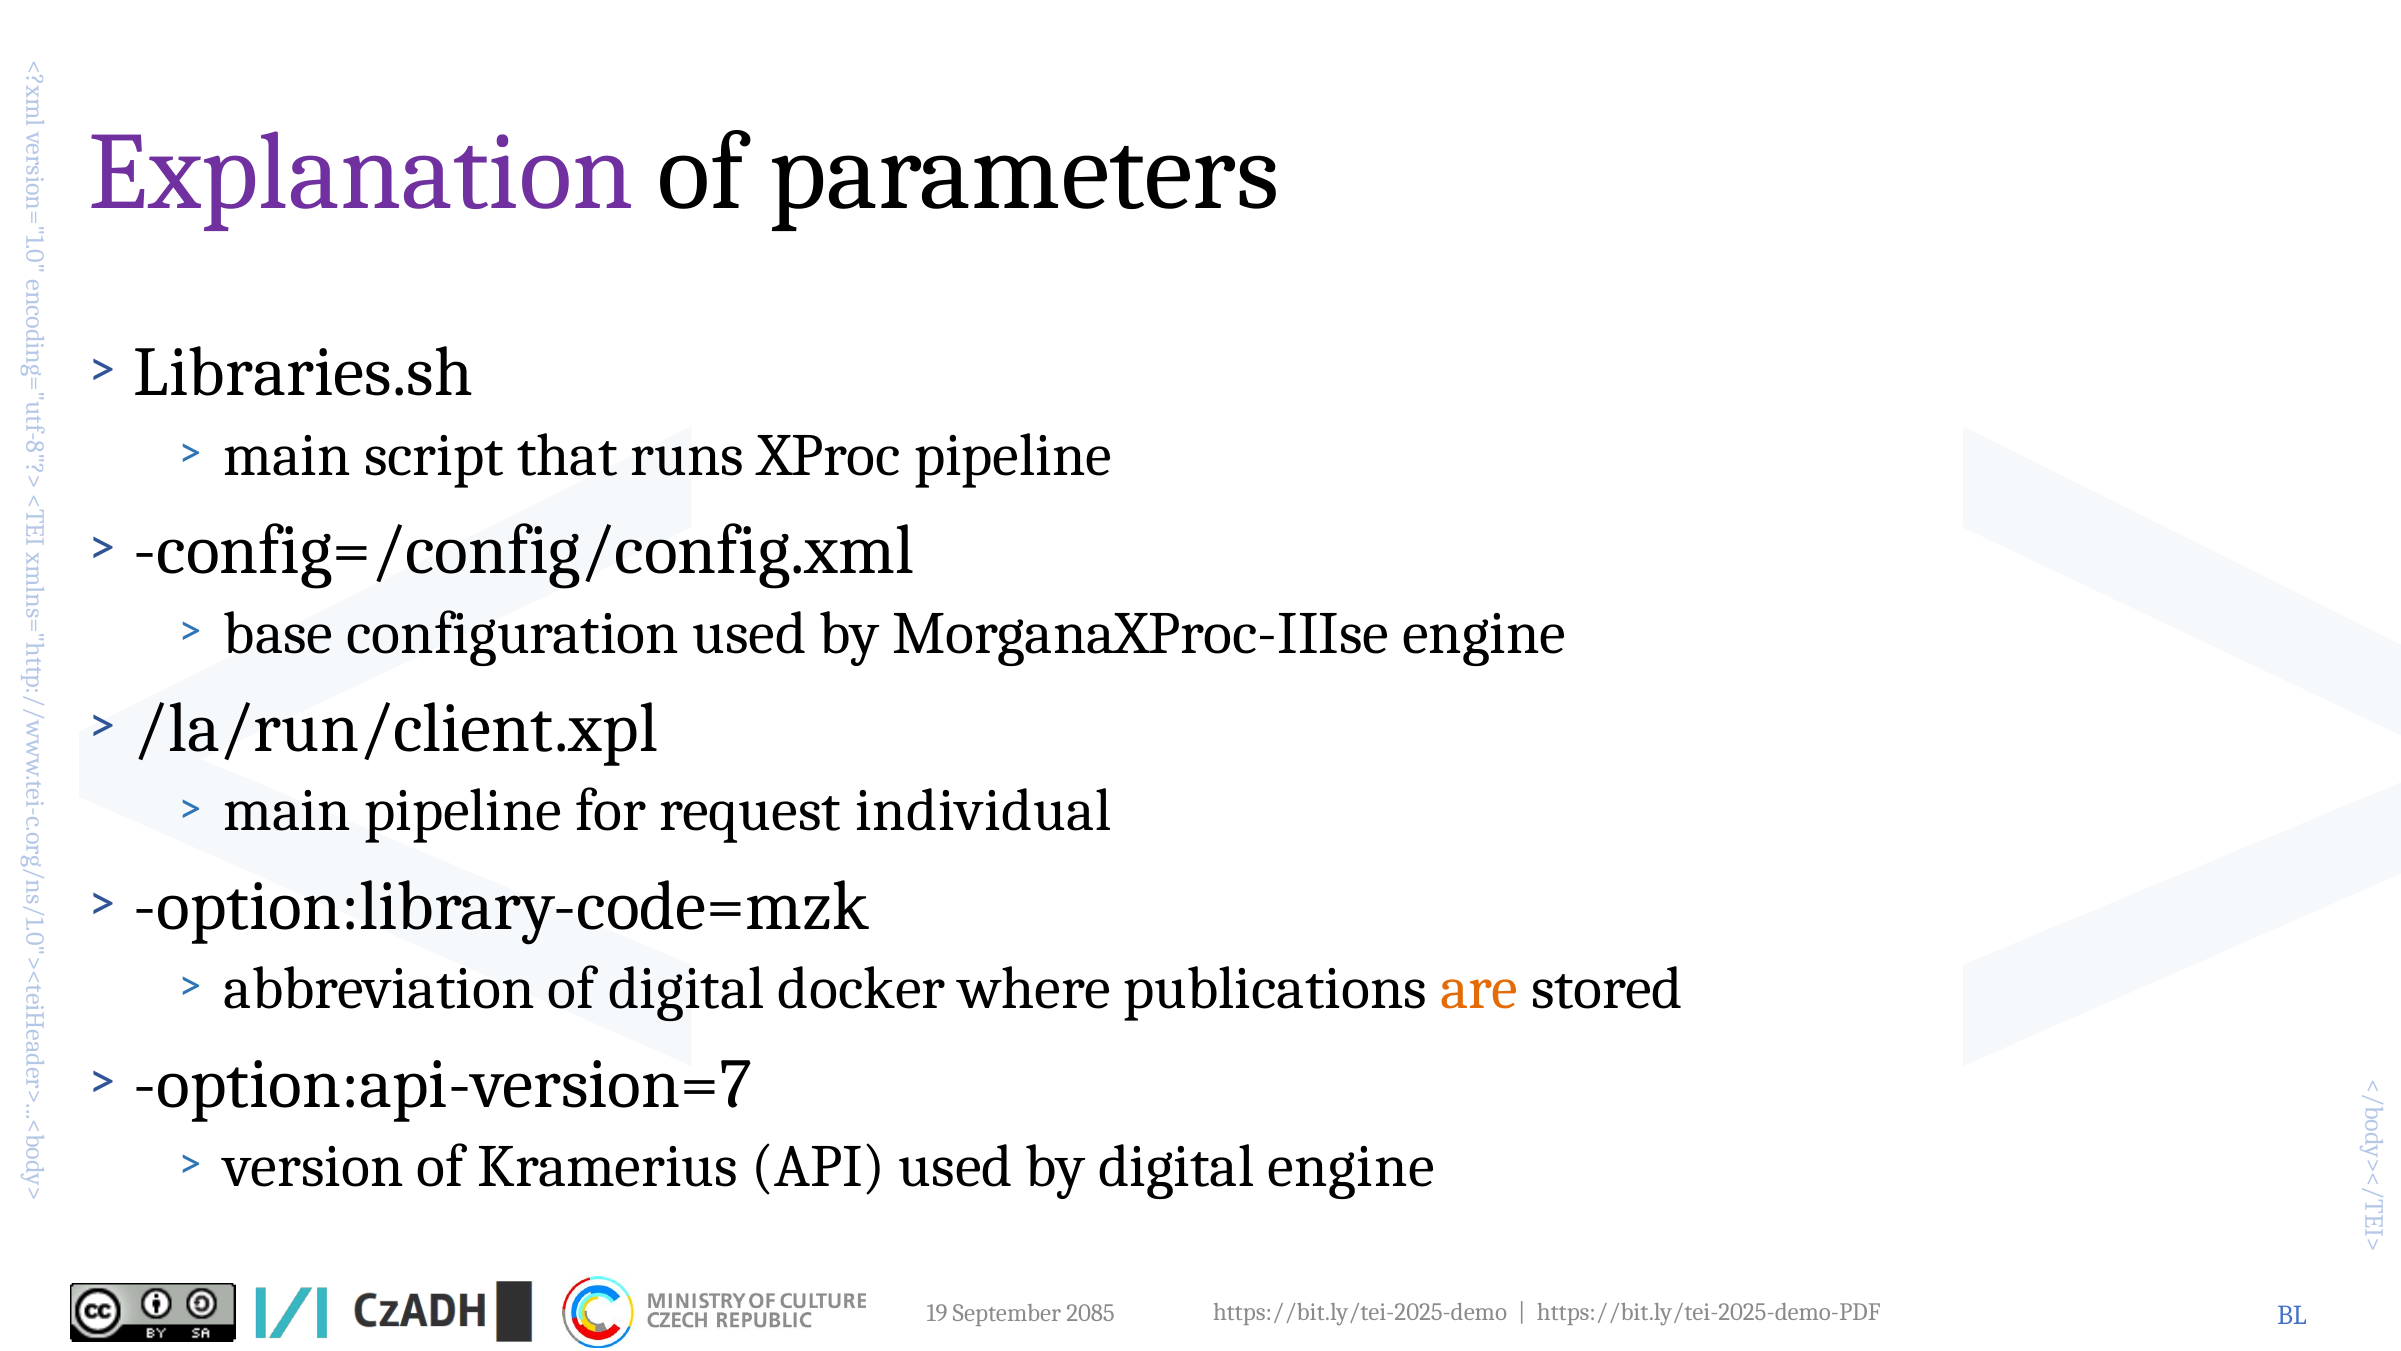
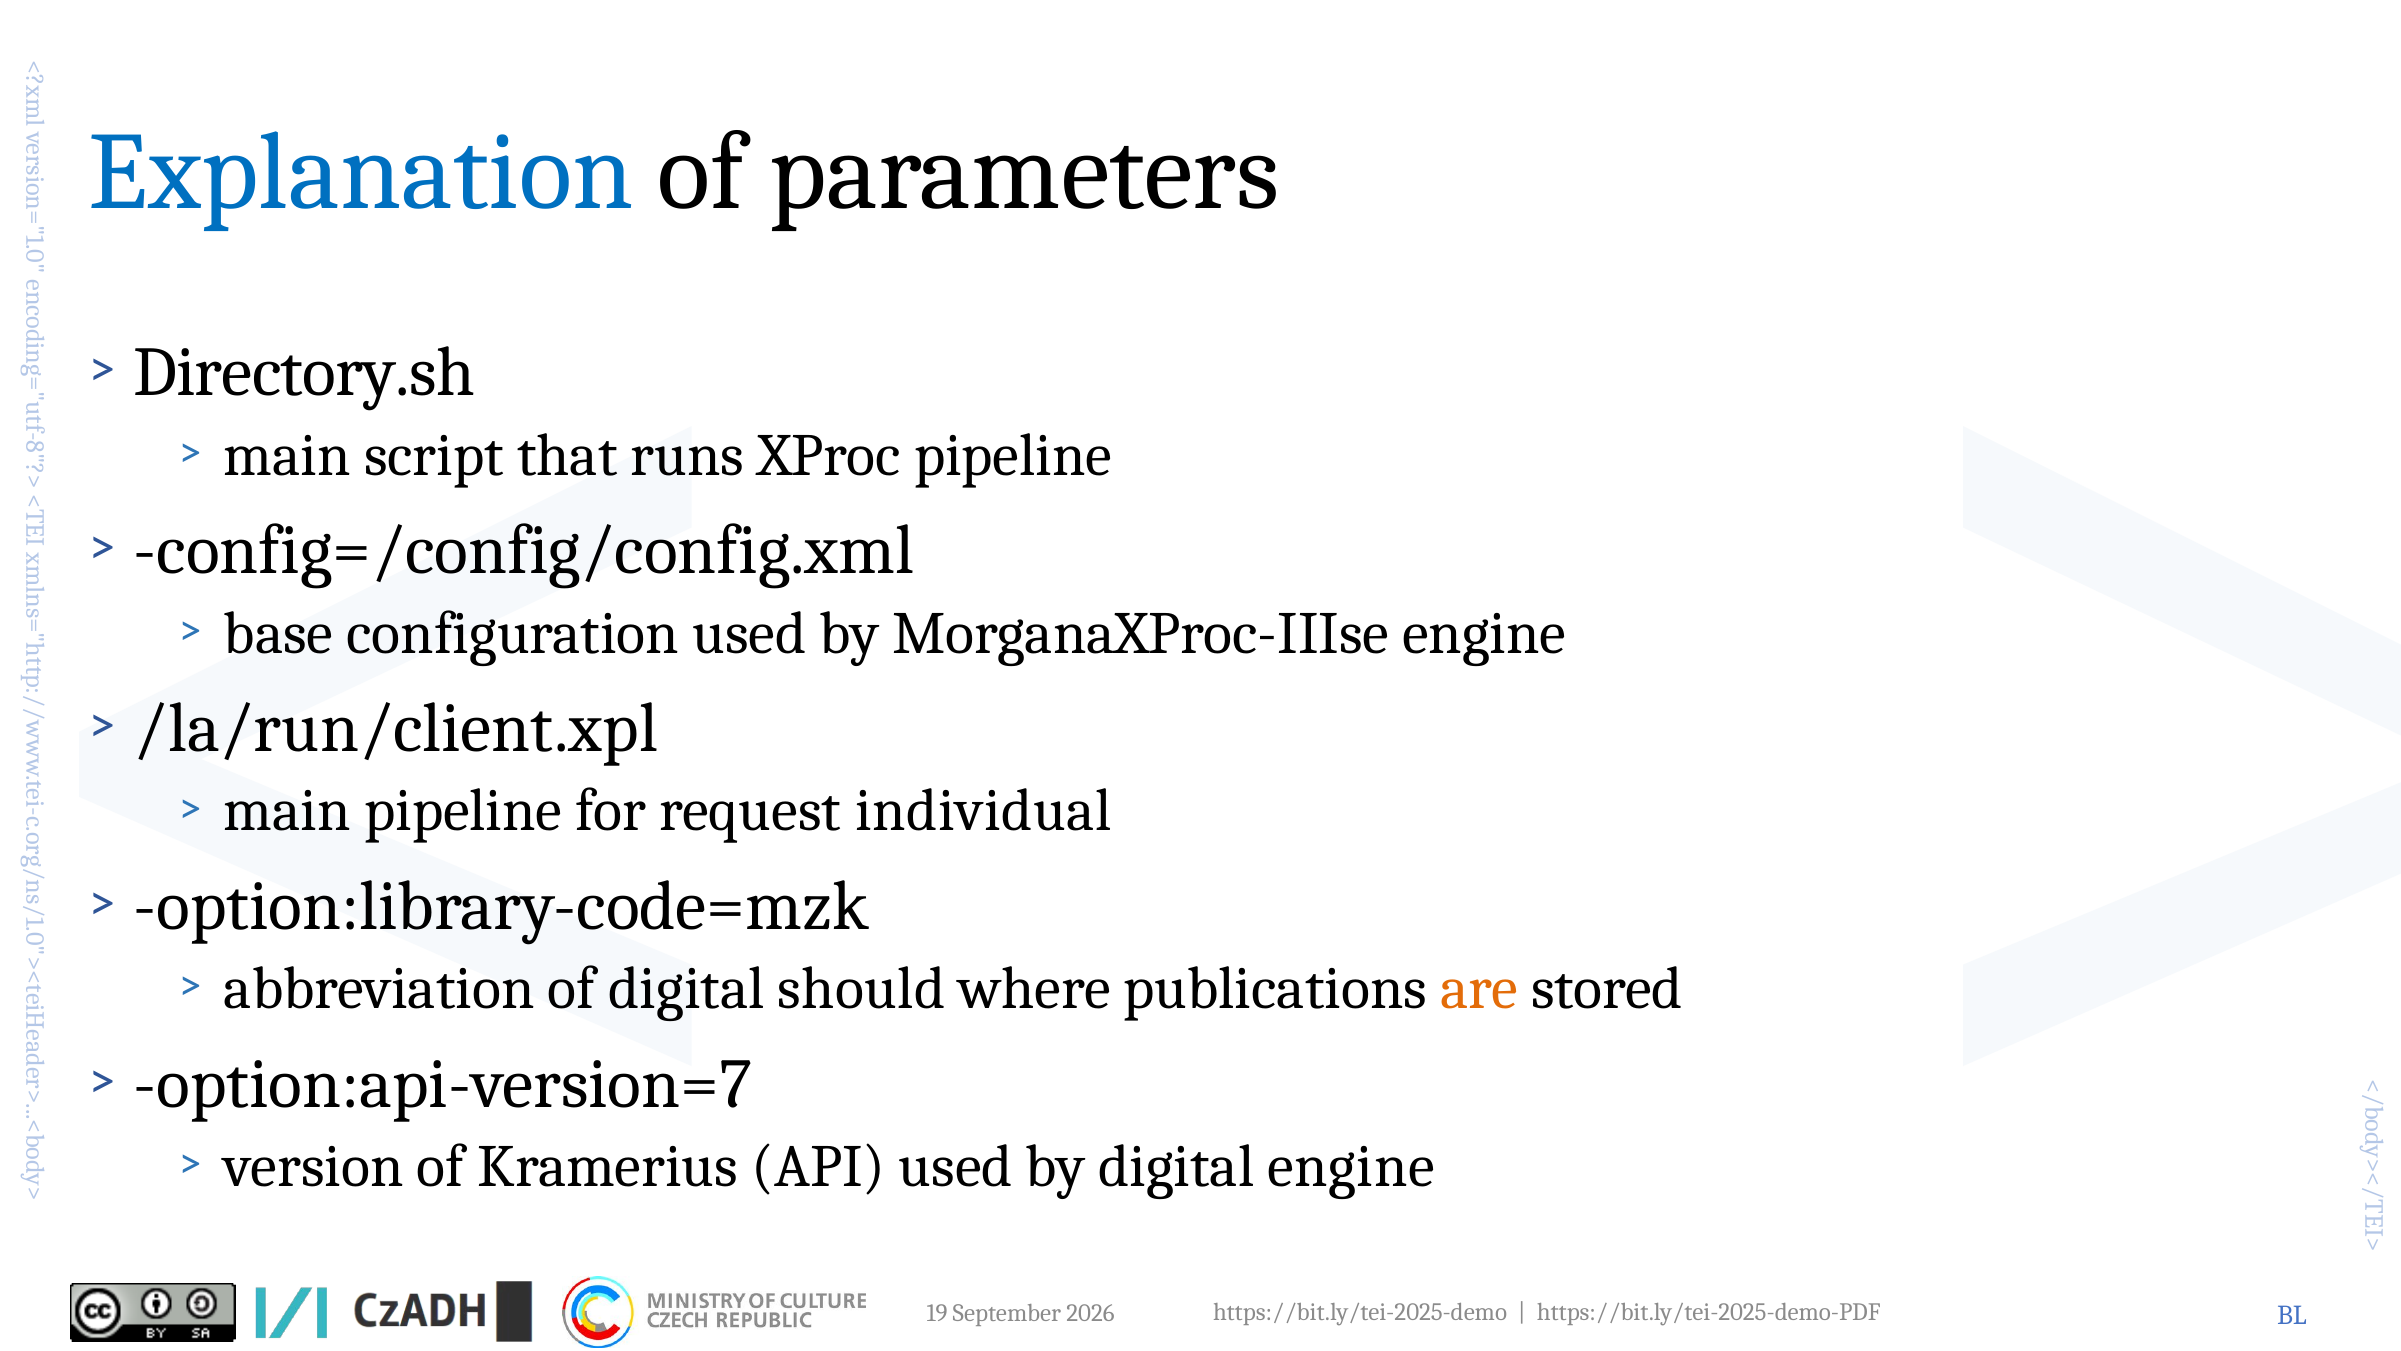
Explanation colour: purple -> blue
Libraries.sh: Libraries.sh -> Directory.sh
docker: docker -> should
2085: 2085 -> 2026
